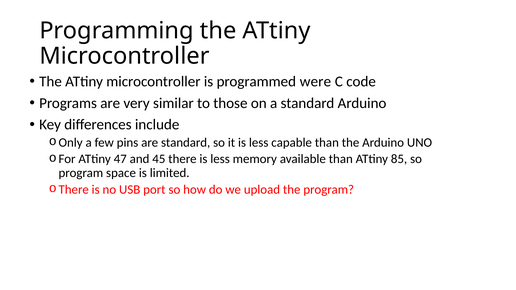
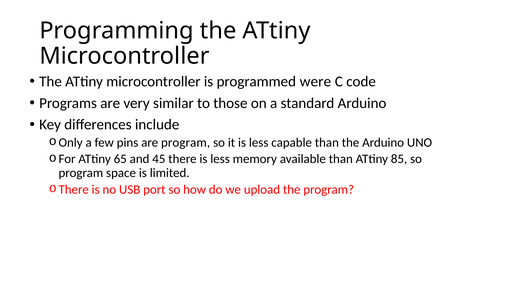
are standard: standard -> program
47: 47 -> 65
